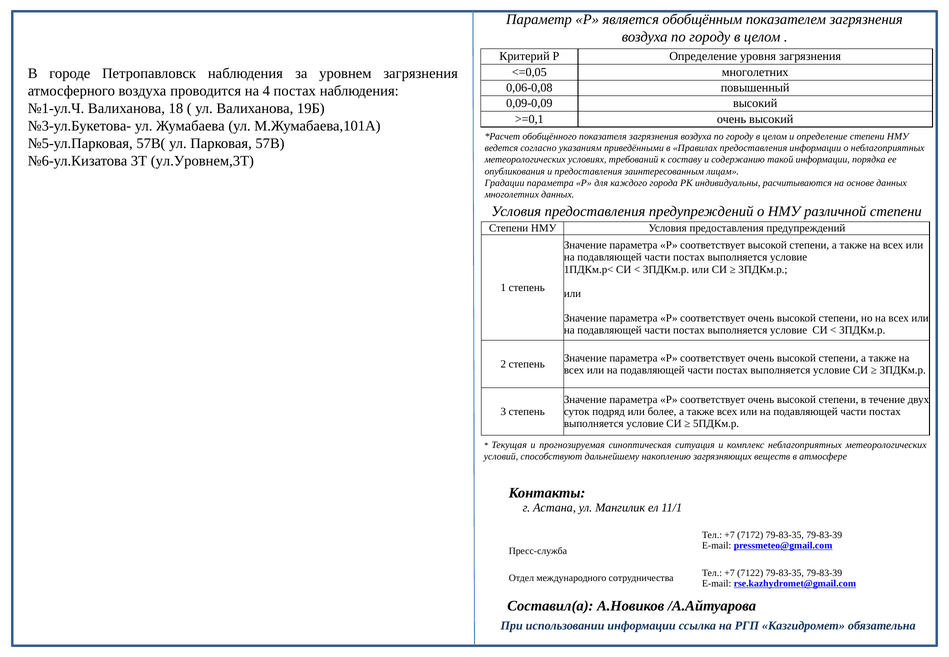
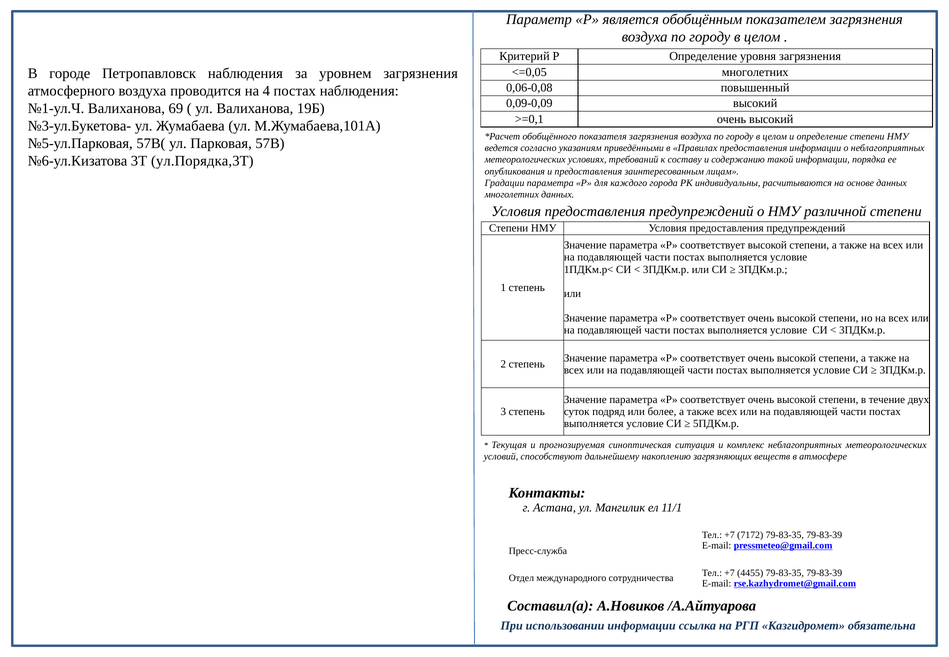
18: 18 -> 69
ул.Уровнем,3Т: ул.Уровнем,3Т -> ул.Порядка,3Т
7122: 7122 -> 4455
